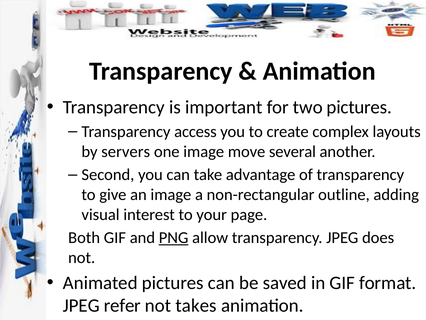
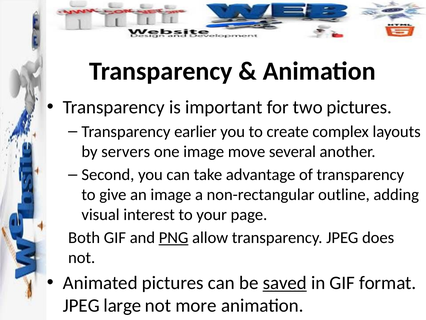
access: access -> earlier
saved underline: none -> present
refer: refer -> large
takes: takes -> more
